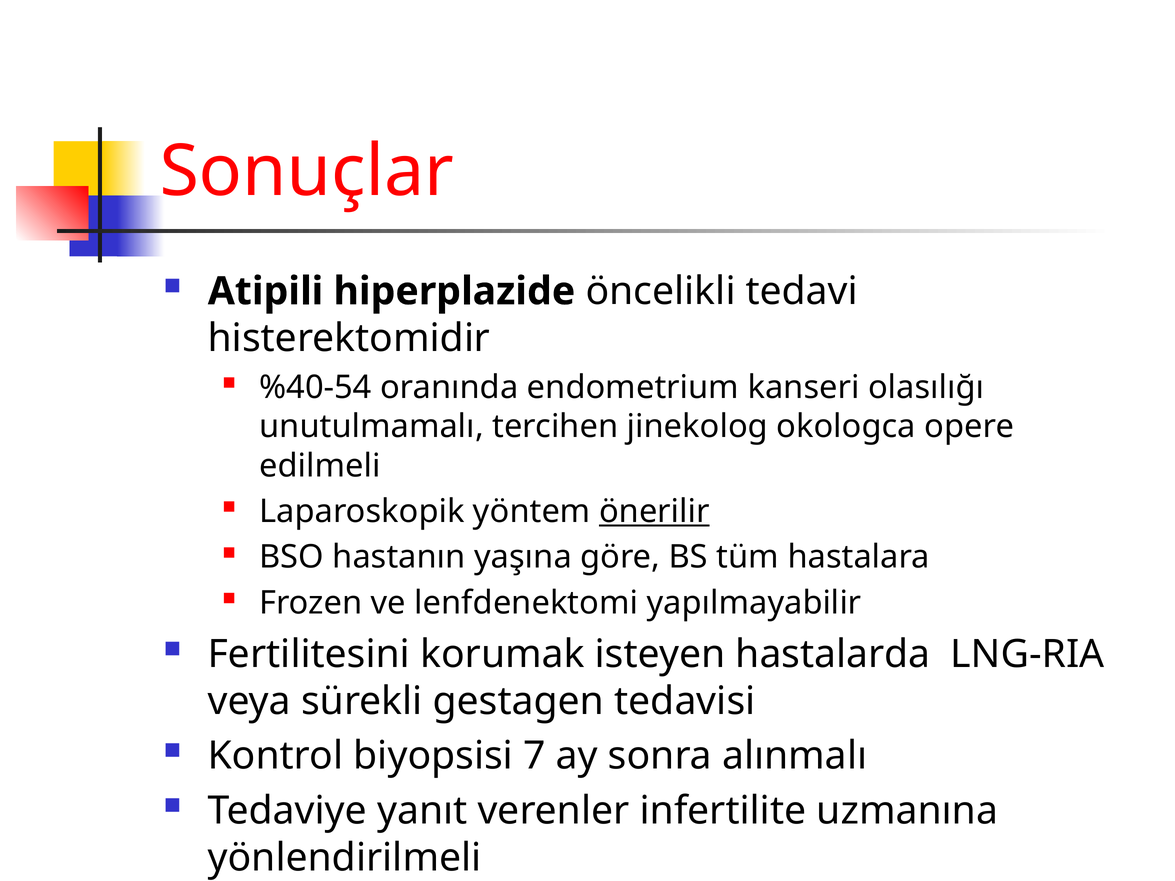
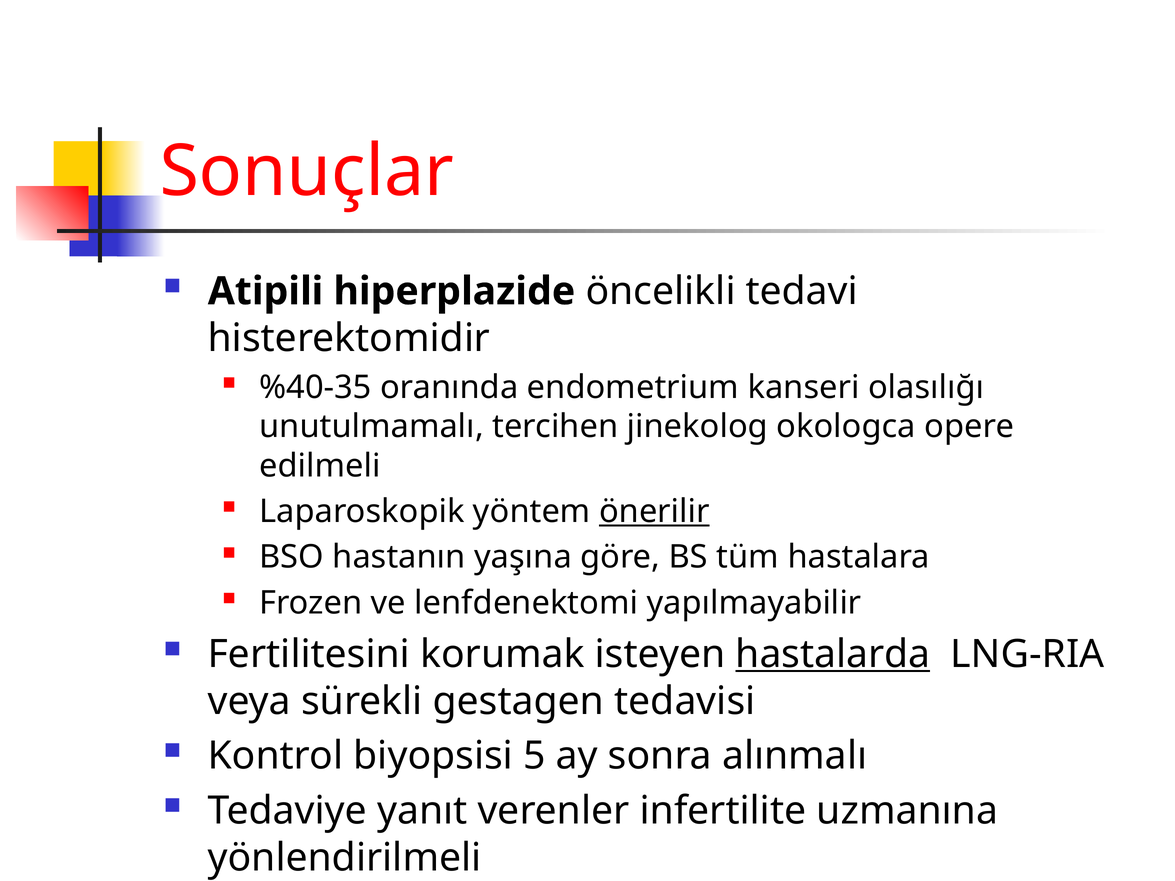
%40-54: %40-54 -> %40-35
hastalarda underline: none -> present
7: 7 -> 5
